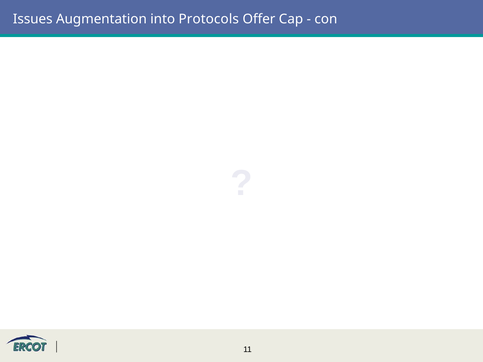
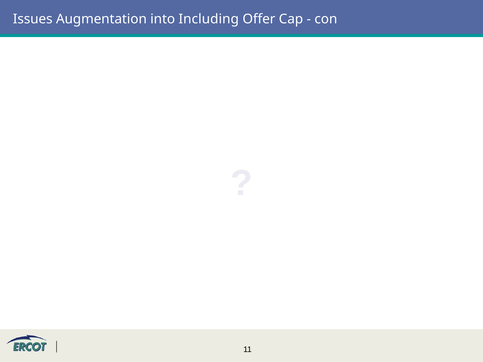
Protocols: Protocols -> Including
